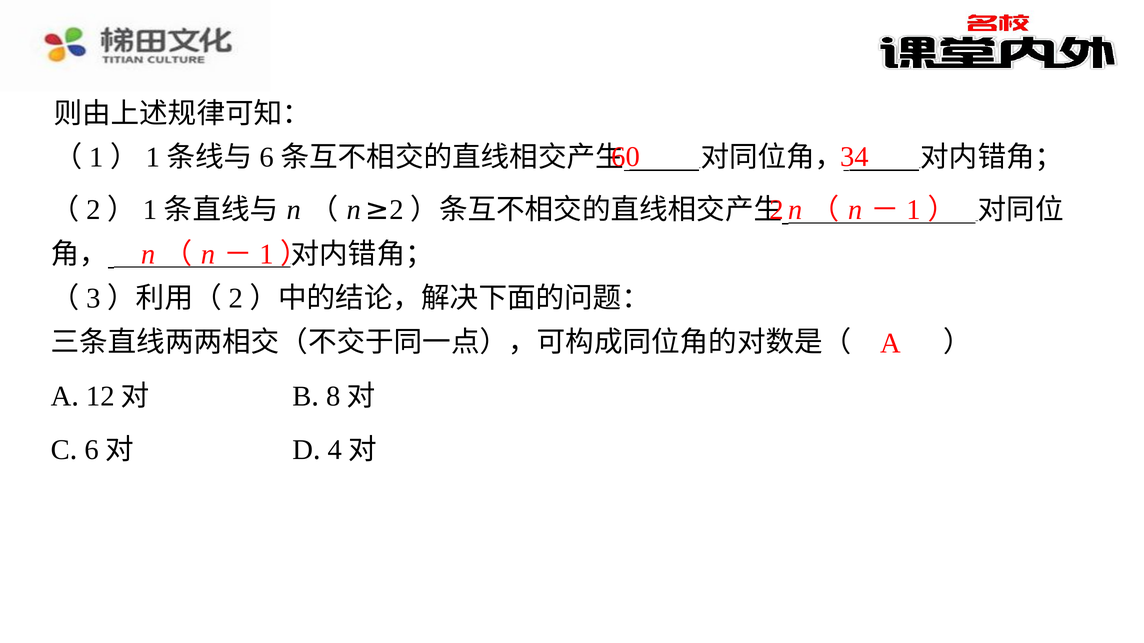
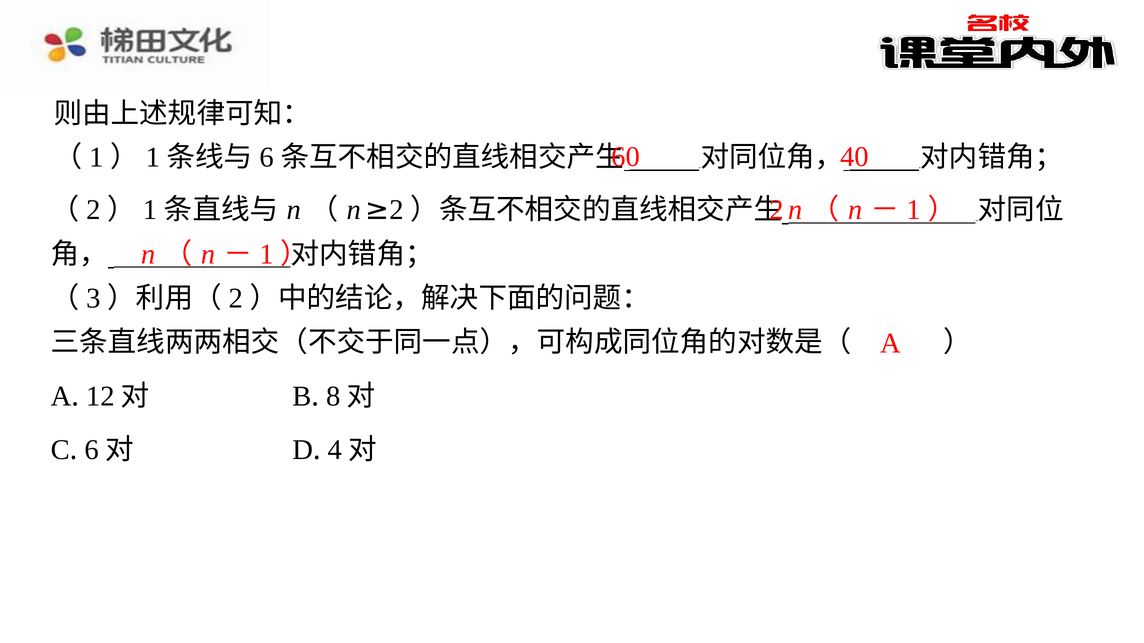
34: 34 -> 40
